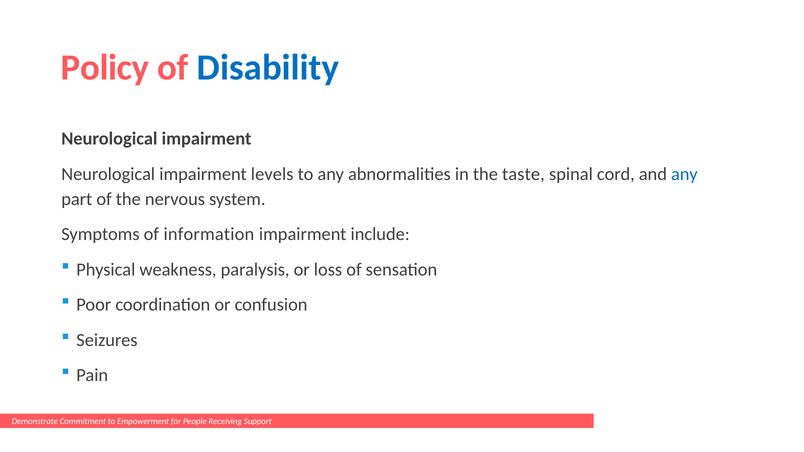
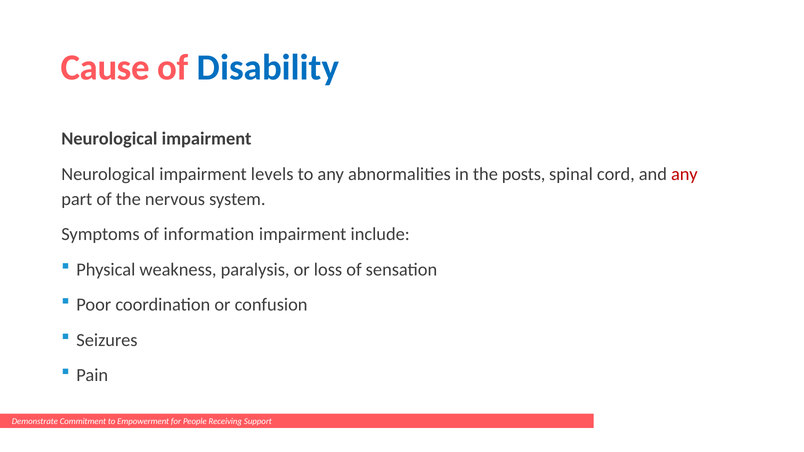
Policy: Policy -> Cause
taste: taste -> posts
any at (684, 174) colour: blue -> red
